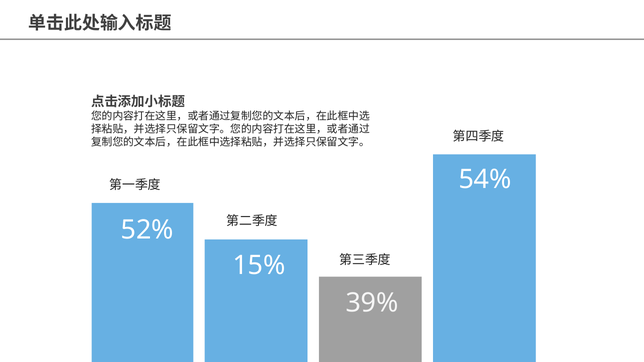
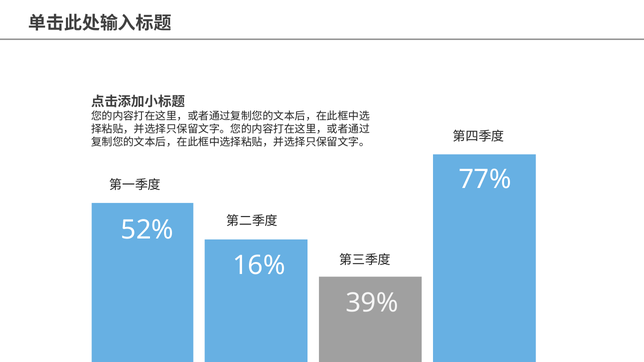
54%: 54% -> 77%
15%: 15% -> 16%
